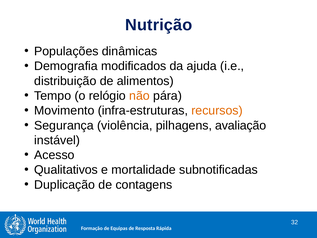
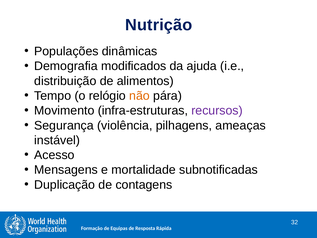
recursos colour: orange -> purple
avaliação: avaliação -> ameaças
Qualitativos: Qualitativos -> Mensagens
